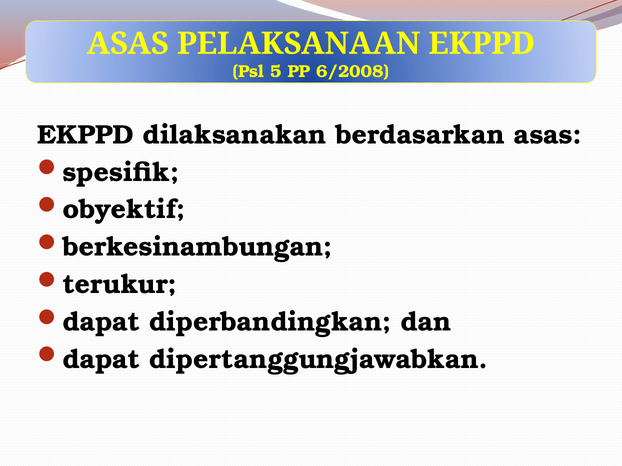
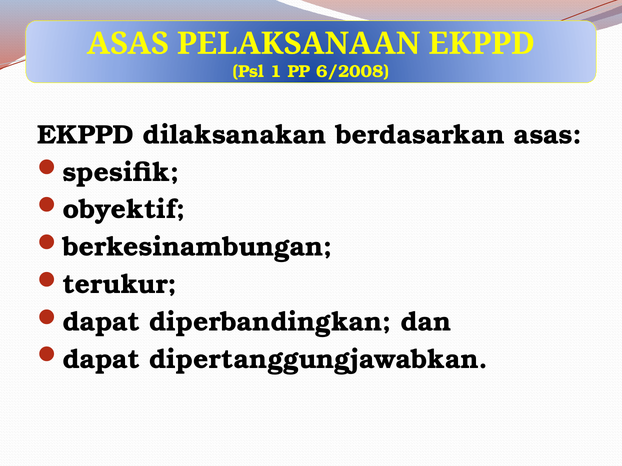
5: 5 -> 1
